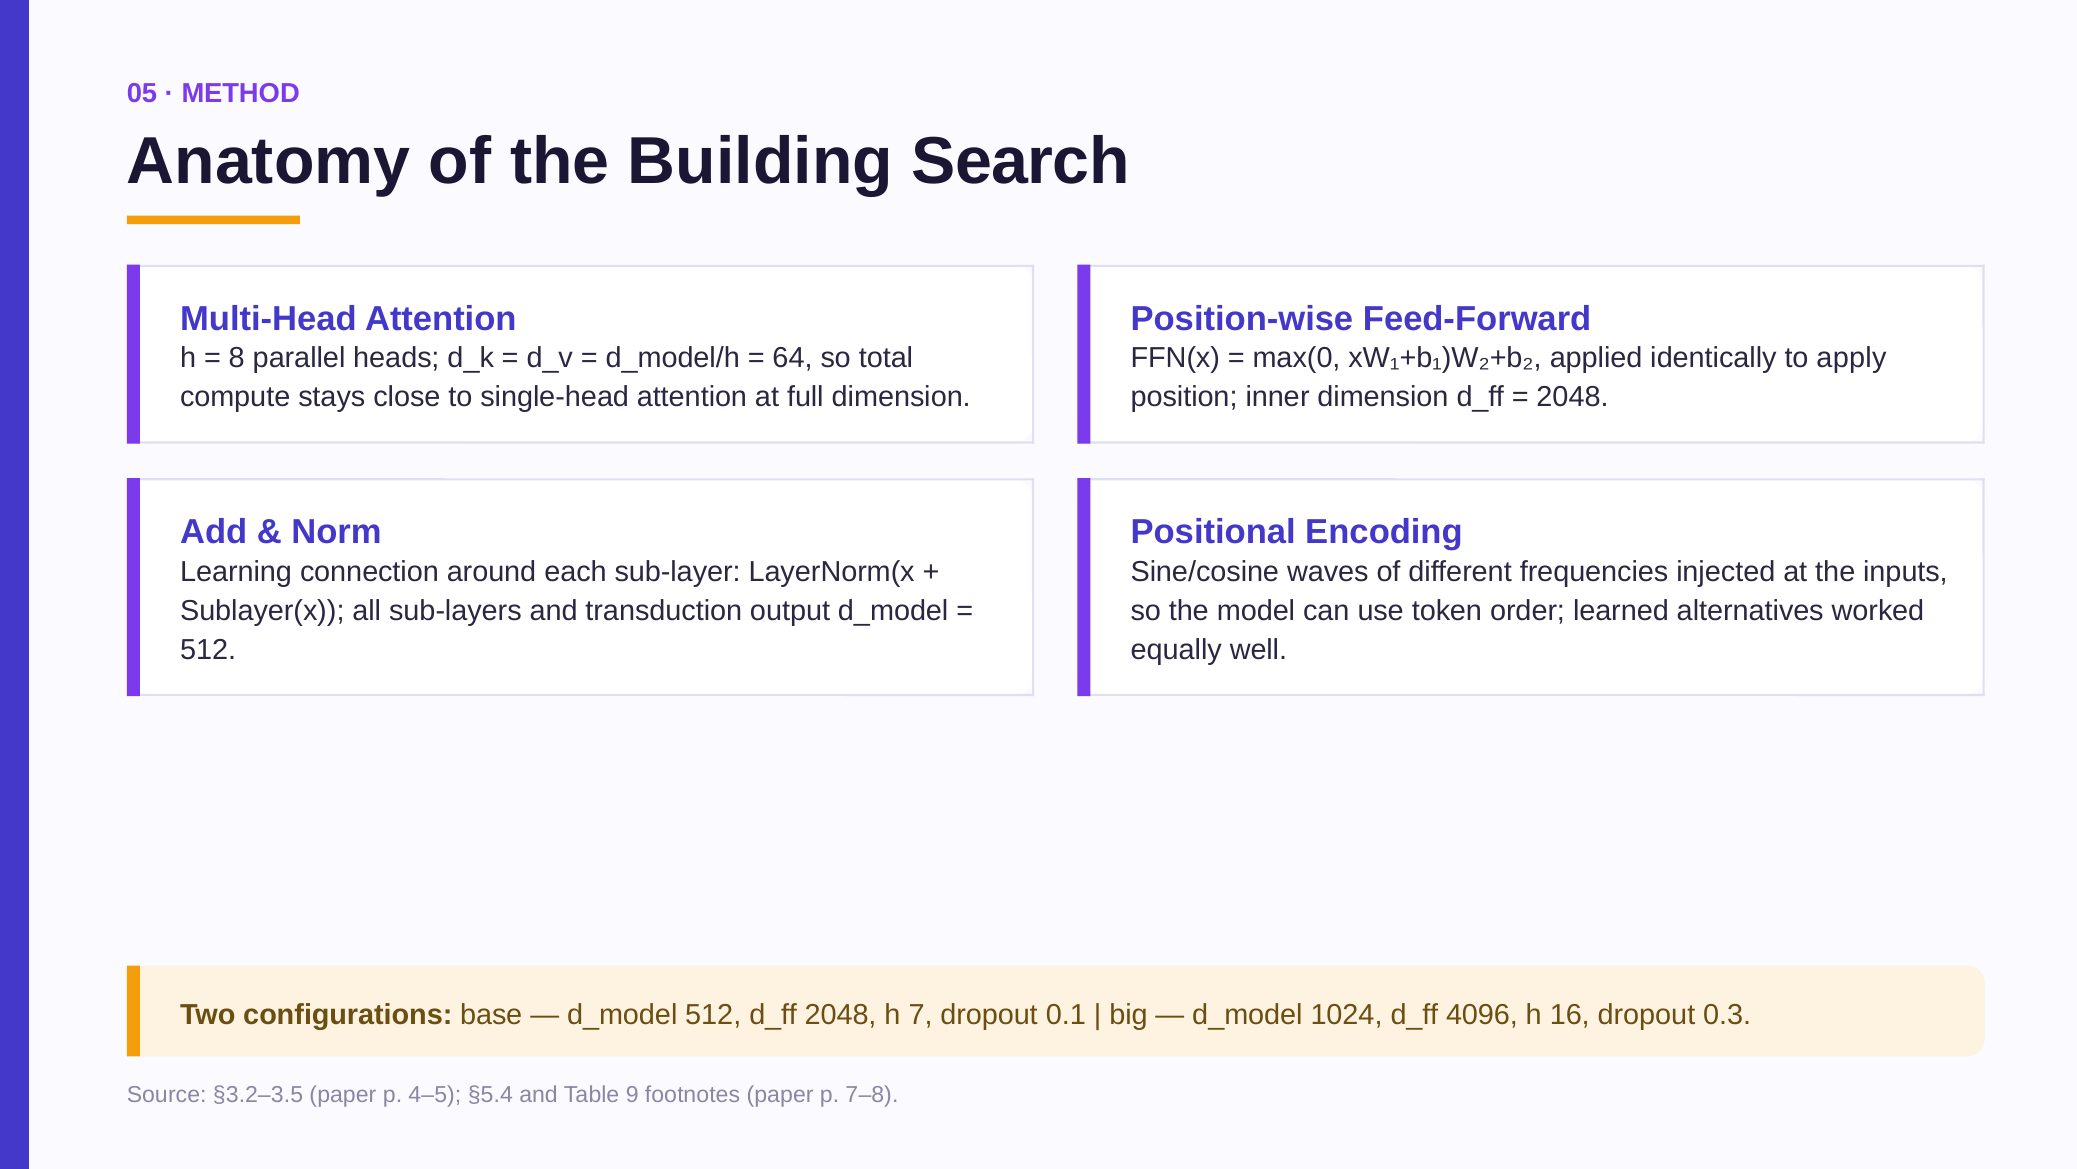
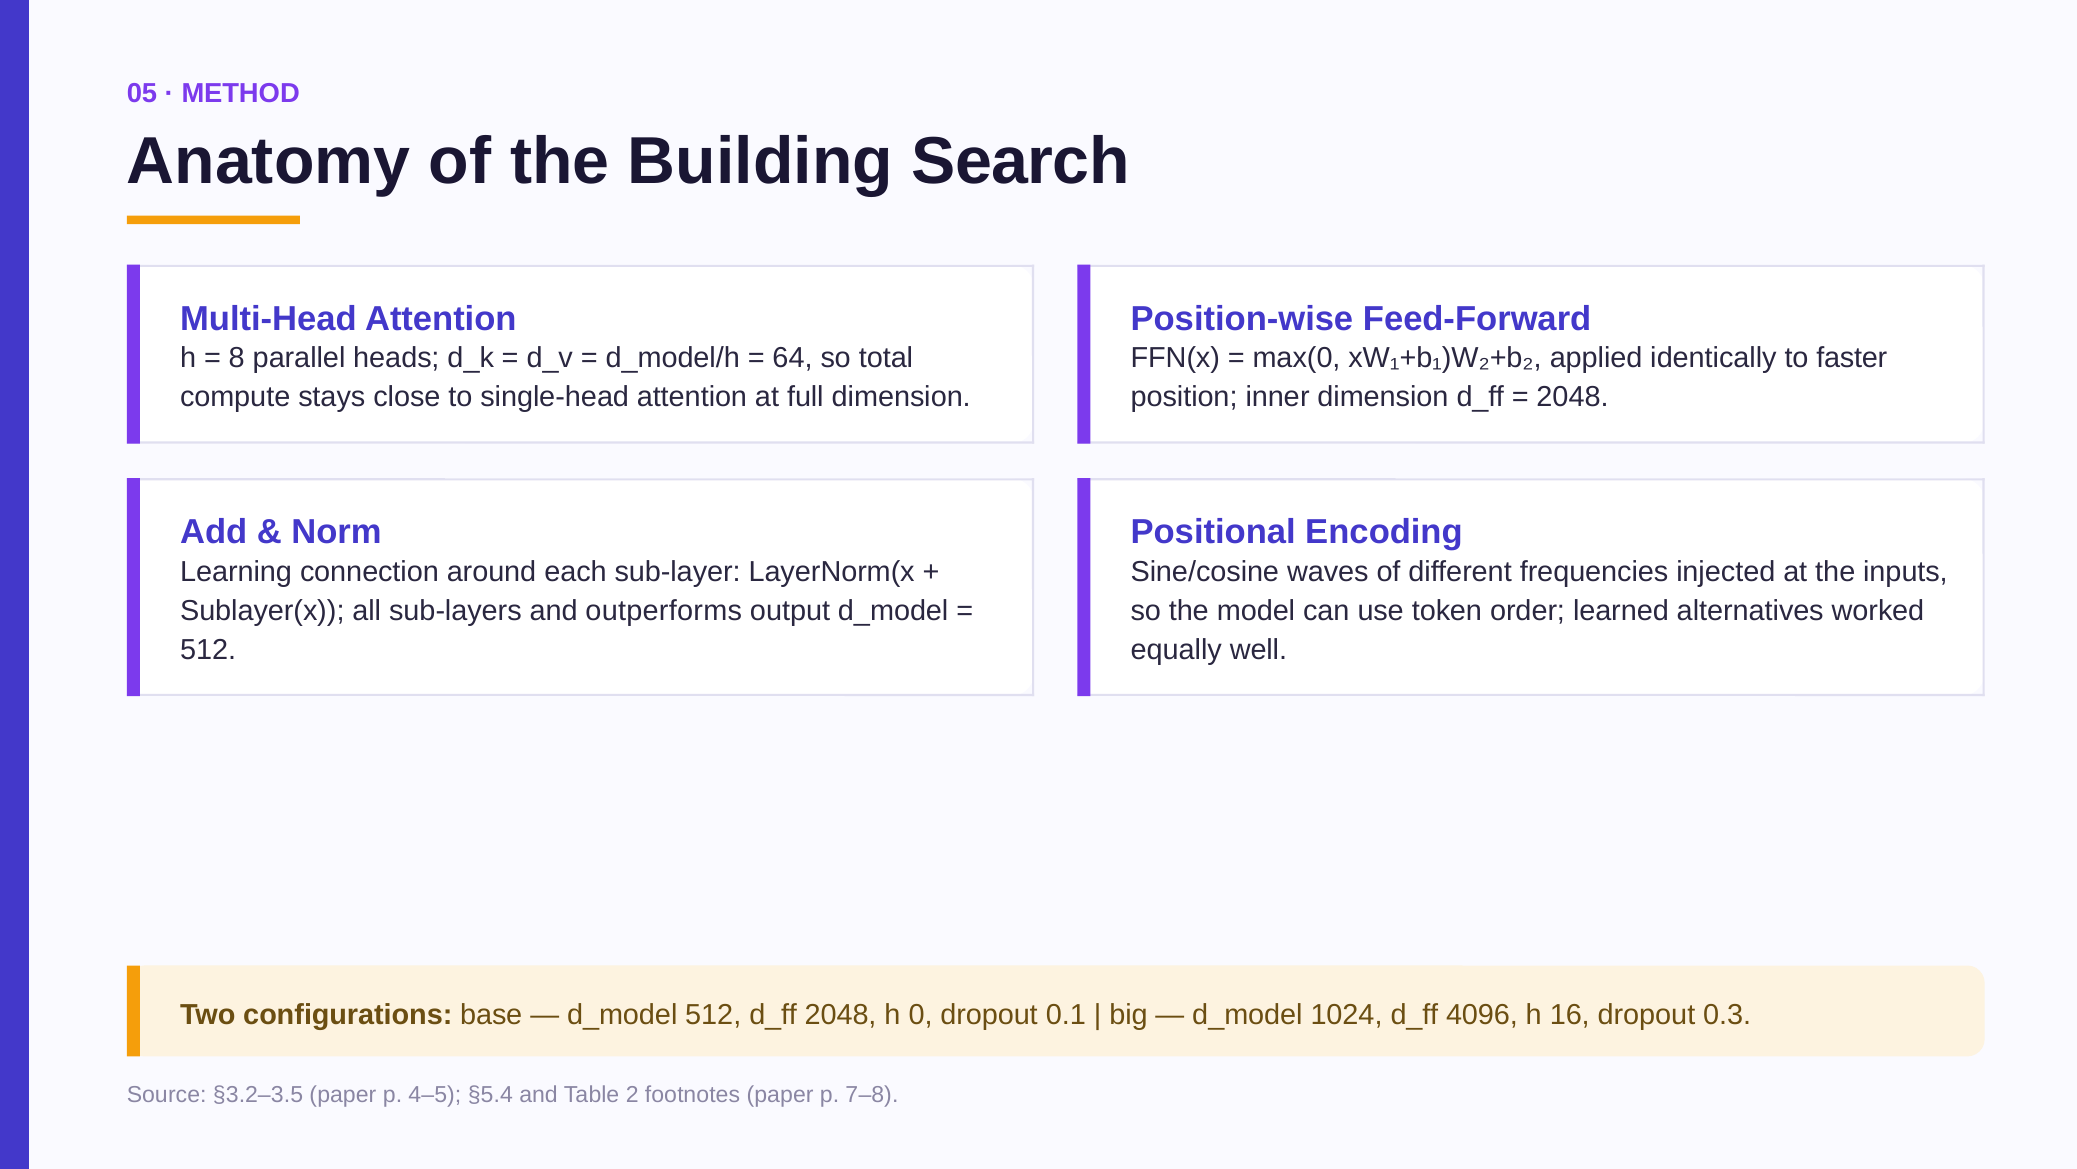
apply: apply -> faster
transduction: transduction -> outperforms
7: 7 -> 0
9: 9 -> 2
